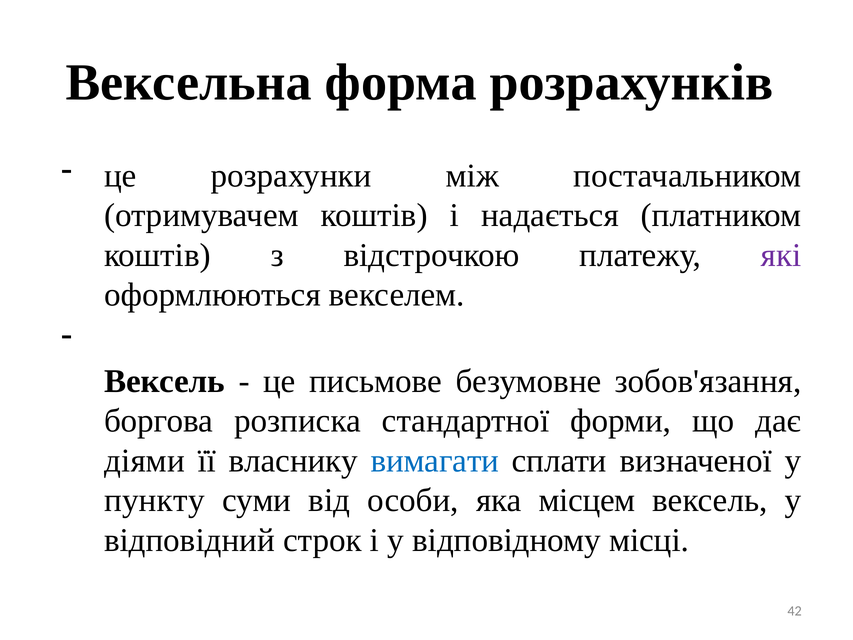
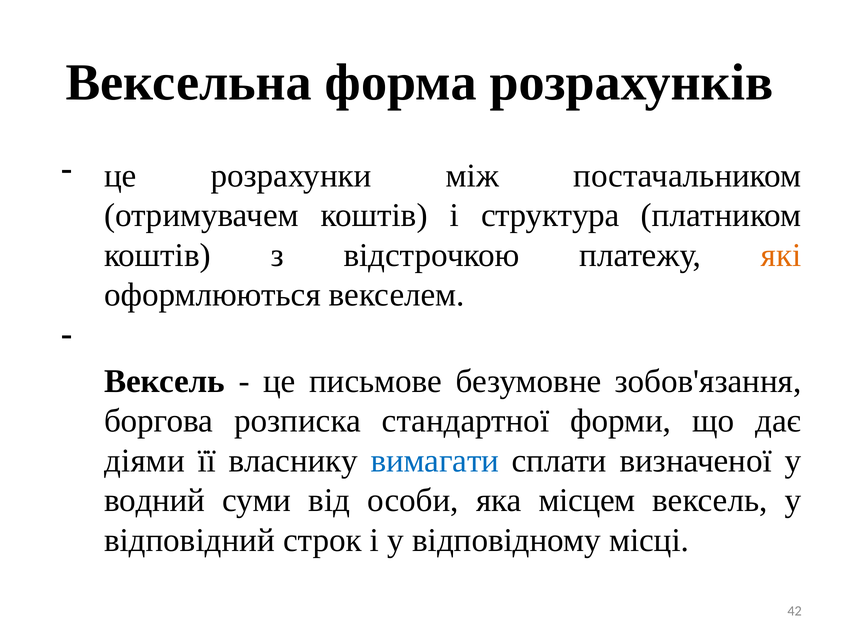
надається: надається -> структура
які colour: purple -> orange
пункту: пункту -> водний
